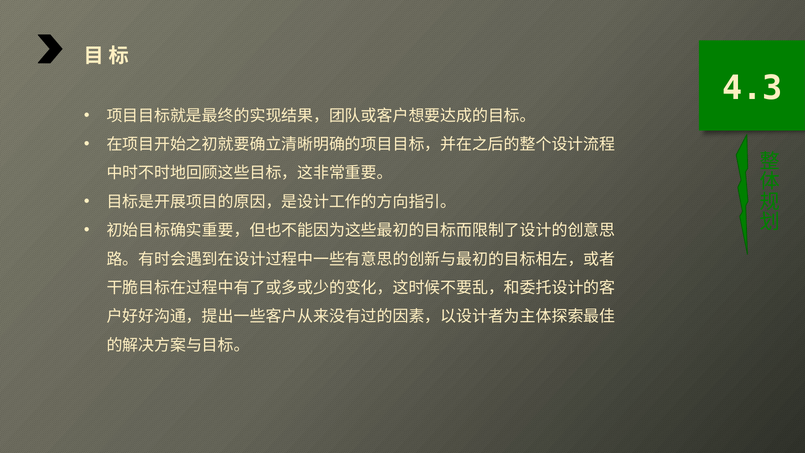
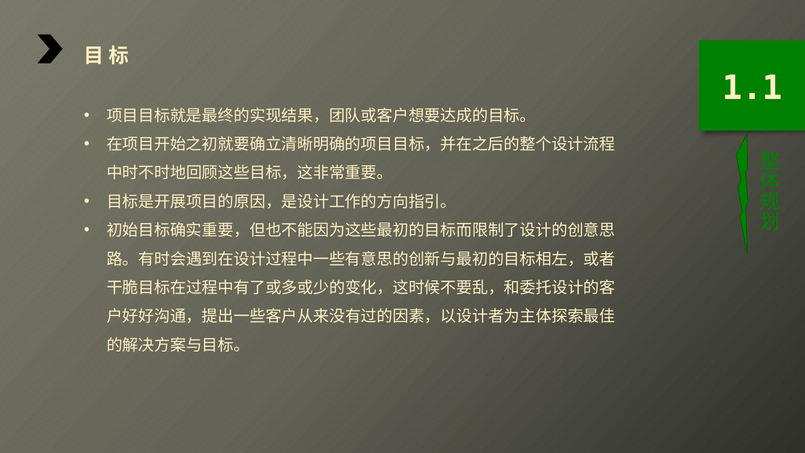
4.3: 4.3 -> 1.1
